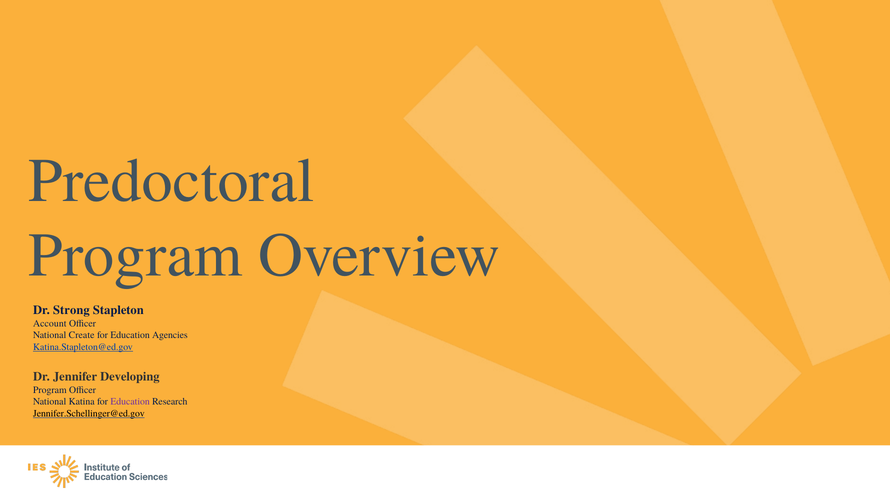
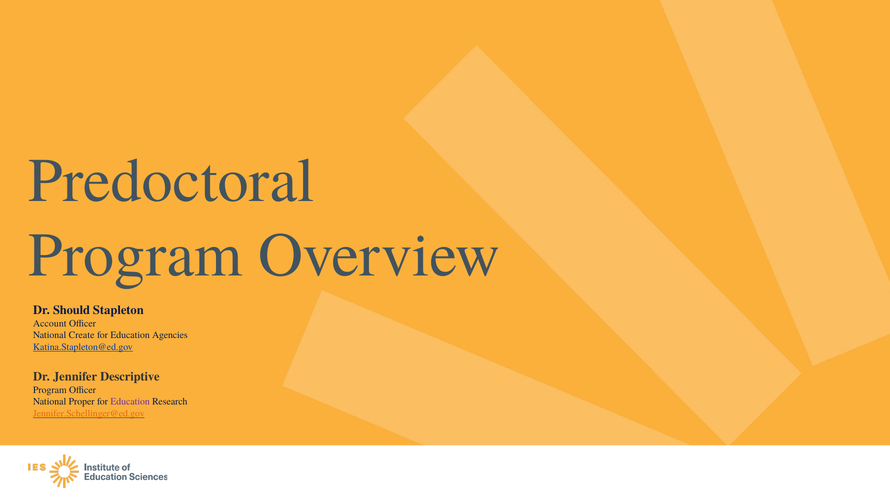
Strong: Strong -> Should
Developing: Developing -> Descriptive
Katina: Katina -> Proper
Jennifer.Schellinger@ed.gov colour: black -> orange
